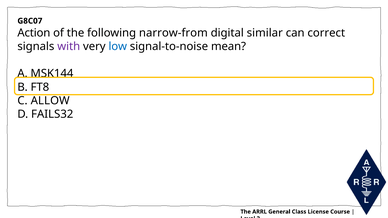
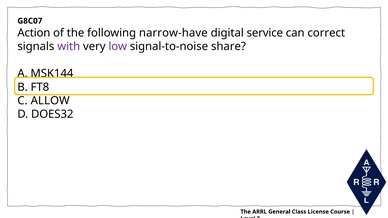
narrow-from: narrow-from -> narrow-have
similar: similar -> service
low colour: blue -> purple
mean: mean -> share
FAILS32: FAILS32 -> DOES32
